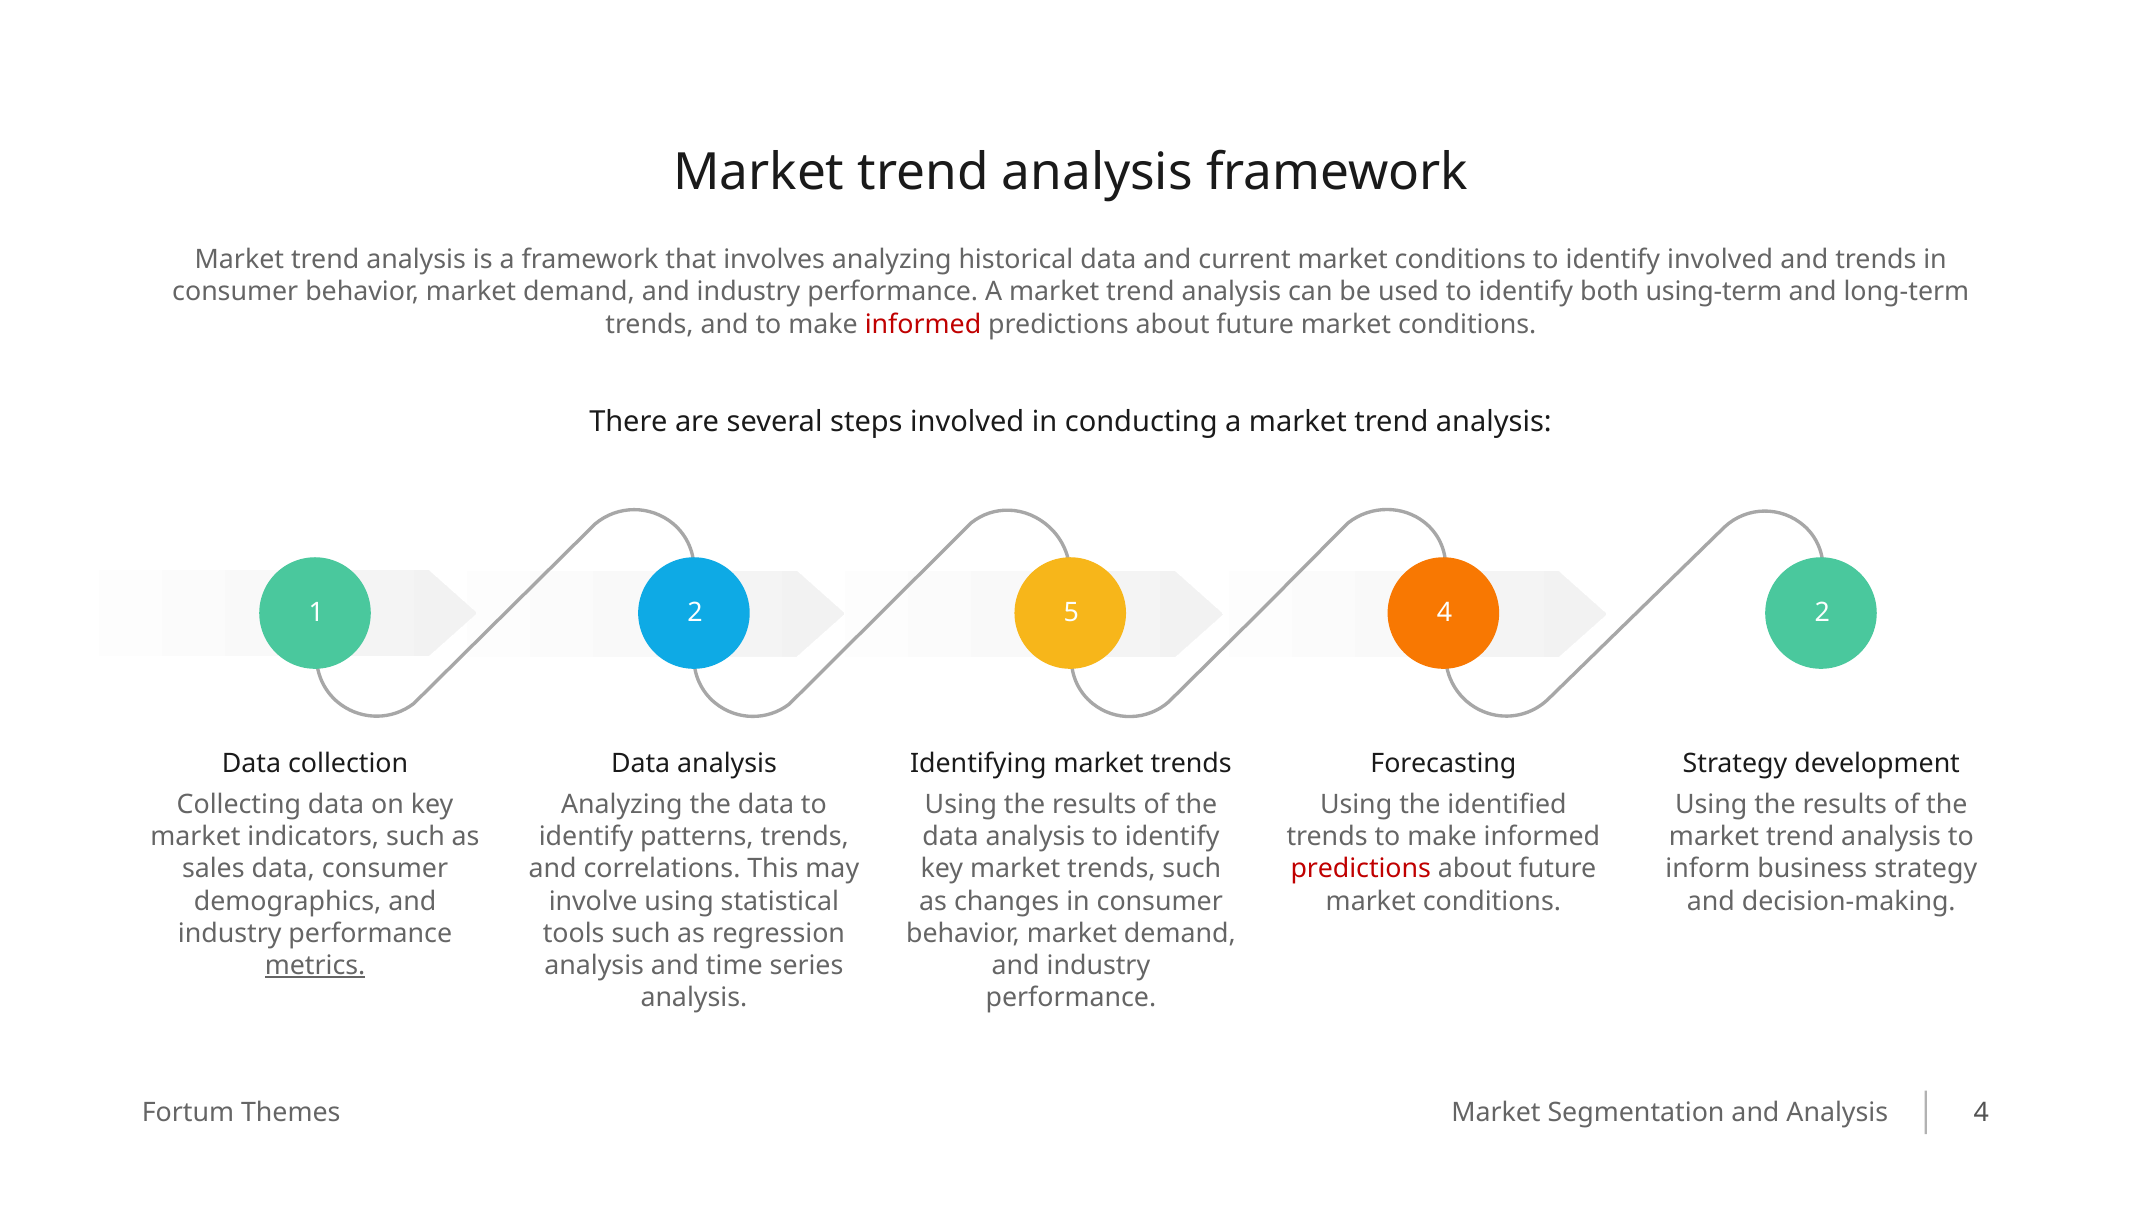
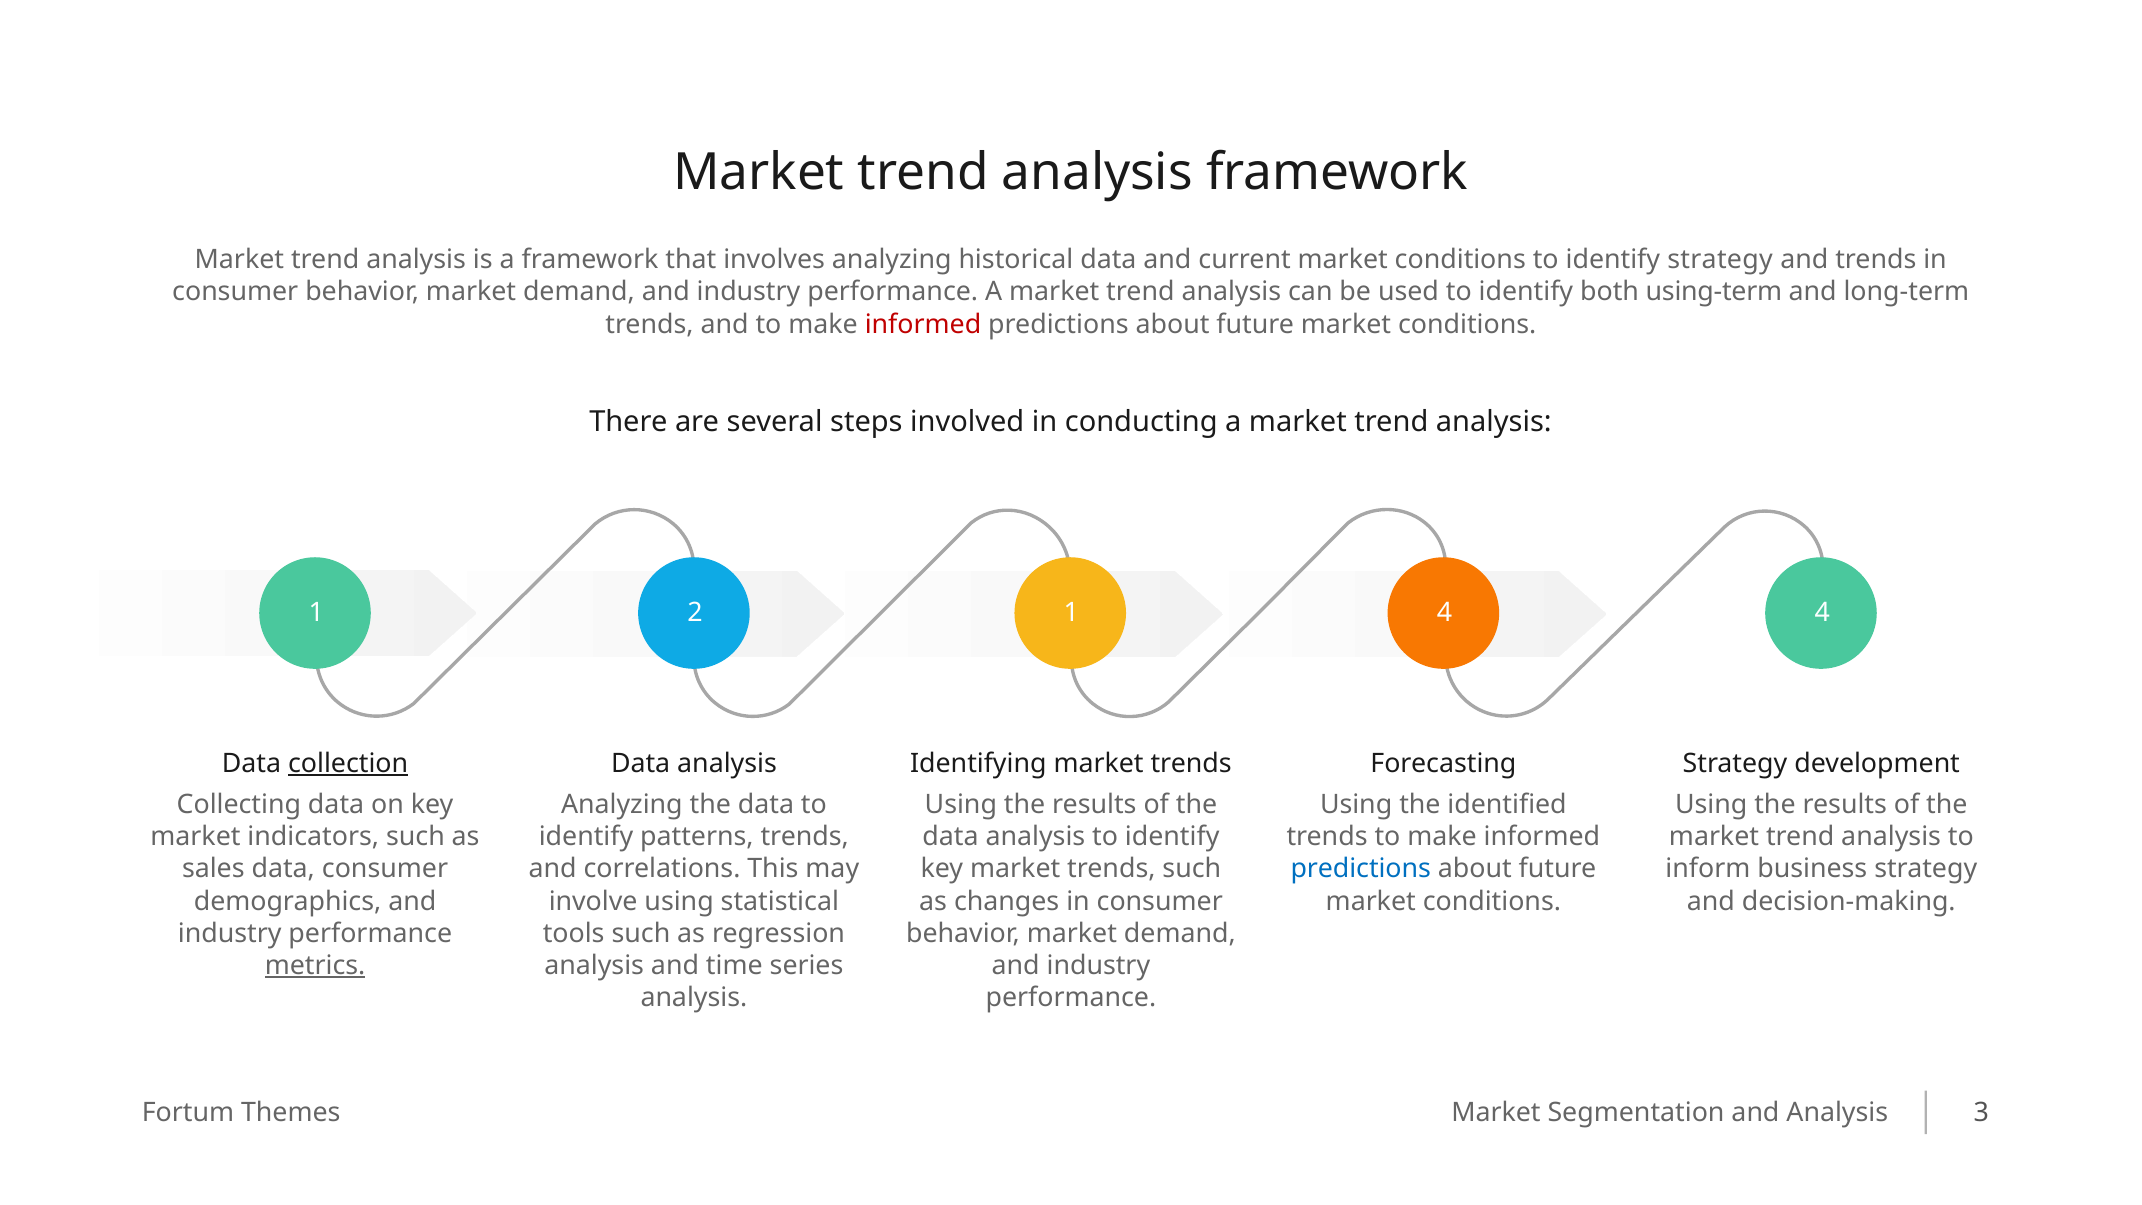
identify involved: involved -> strategy
1 5: 5 -> 1
2 at (1822, 613): 2 -> 4
collection underline: none -> present
predictions at (1361, 869) colour: red -> blue
4 at (1981, 1113): 4 -> 3
